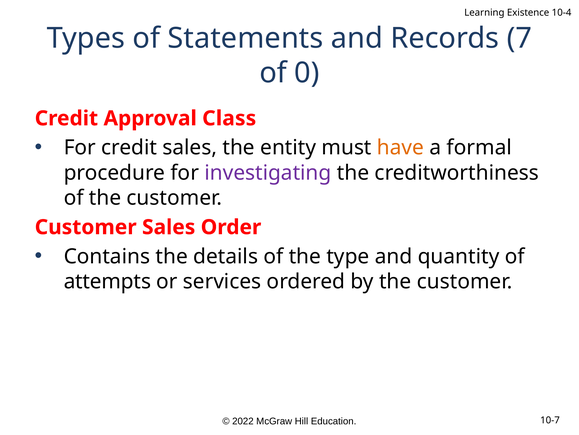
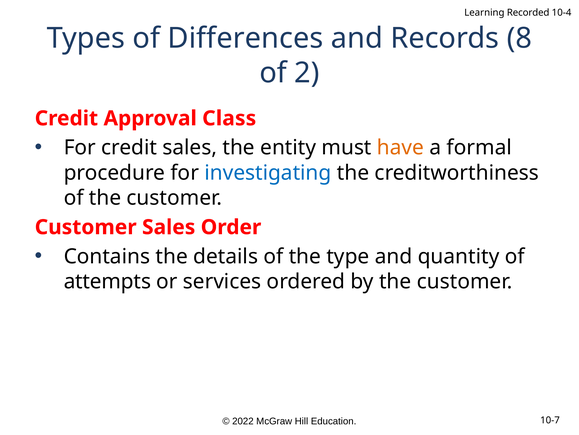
Existence: Existence -> Recorded
Statements: Statements -> Differences
7: 7 -> 8
0: 0 -> 2
investigating colour: purple -> blue
